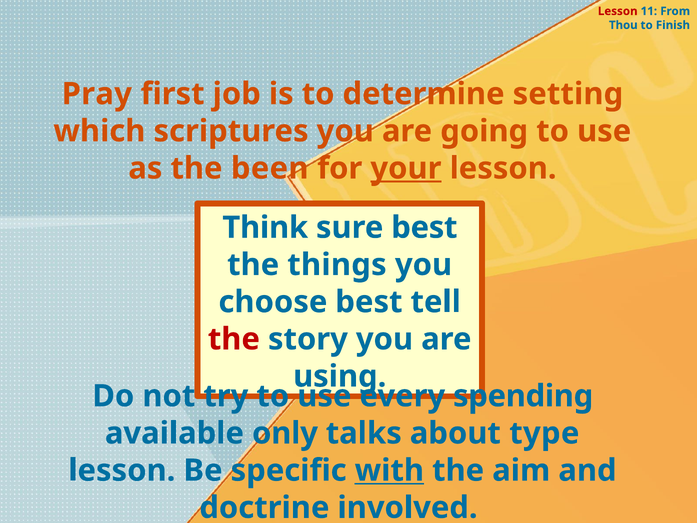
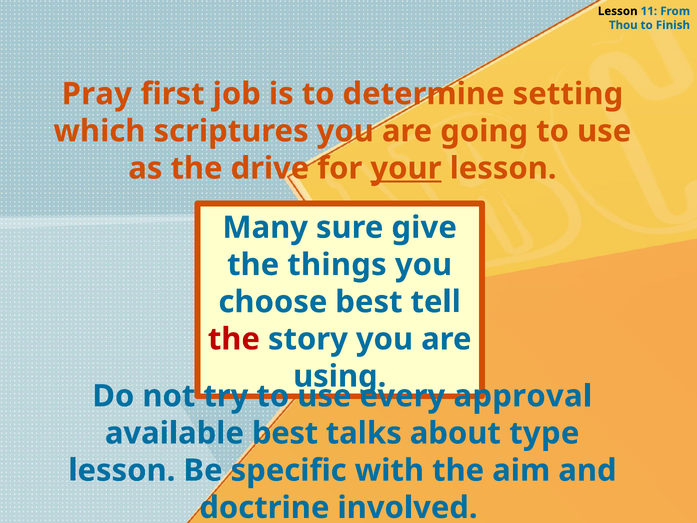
Lesson at (618, 11) colour: red -> black
been: been -> drive
Think: Think -> Many
sure best: best -> give
spending: spending -> approval
available only: only -> best
with underline: present -> none
